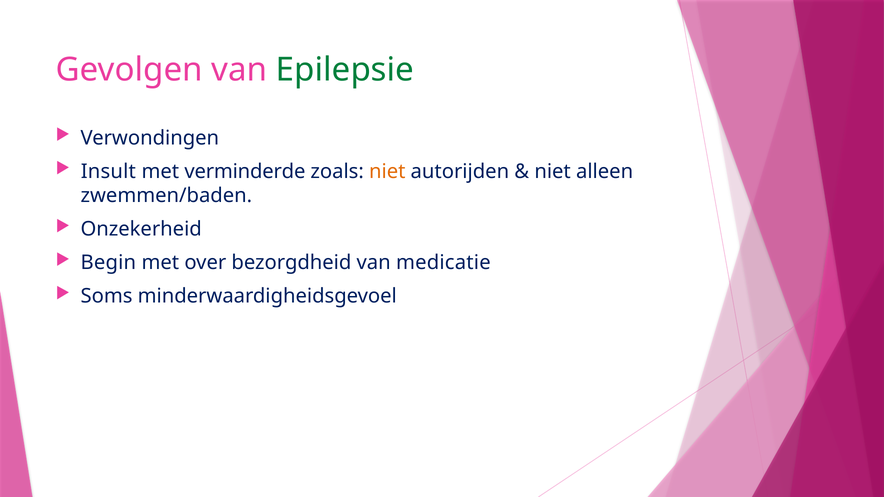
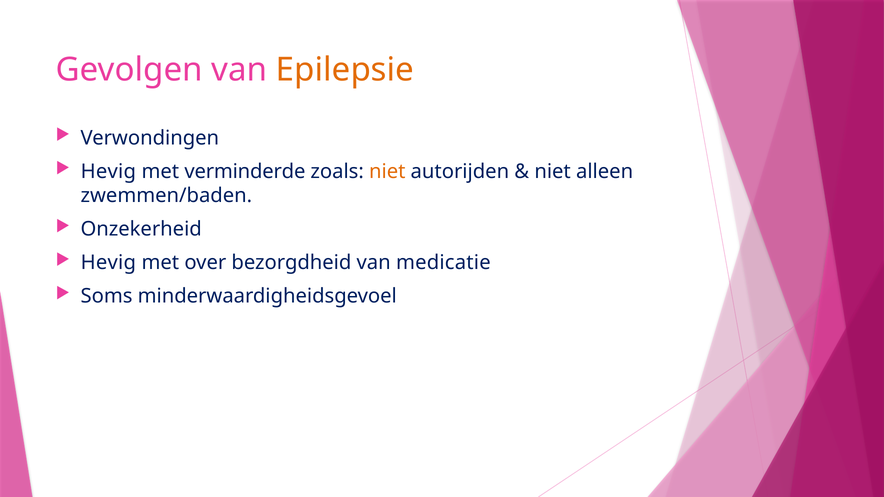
Epilepsie colour: green -> orange
Insult at (108, 172): Insult -> Hevig
Begin at (108, 263): Begin -> Hevig
